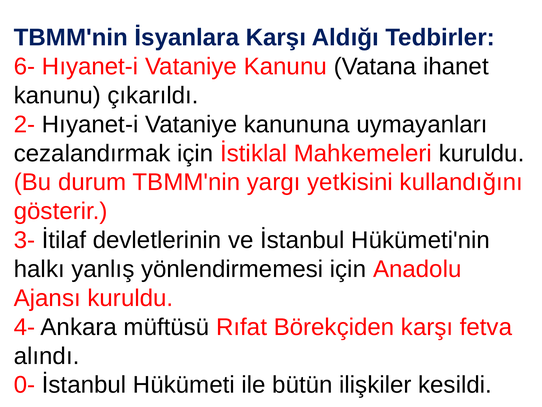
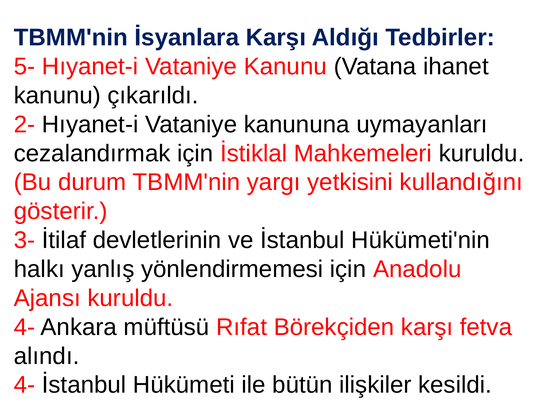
6-: 6- -> 5-
0- at (25, 385): 0- -> 4-
